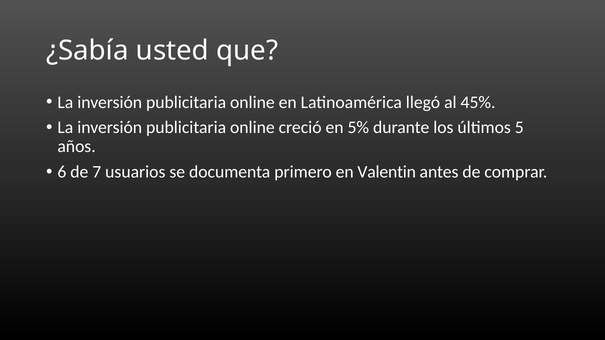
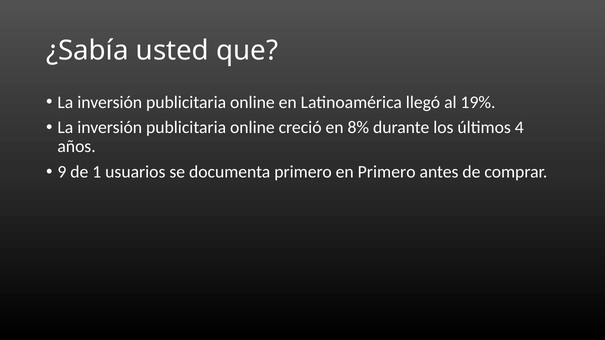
45%: 45% -> 19%
5%: 5% -> 8%
5: 5 -> 4
6: 6 -> 9
7: 7 -> 1
en Valentin: Valentin -> Primero
